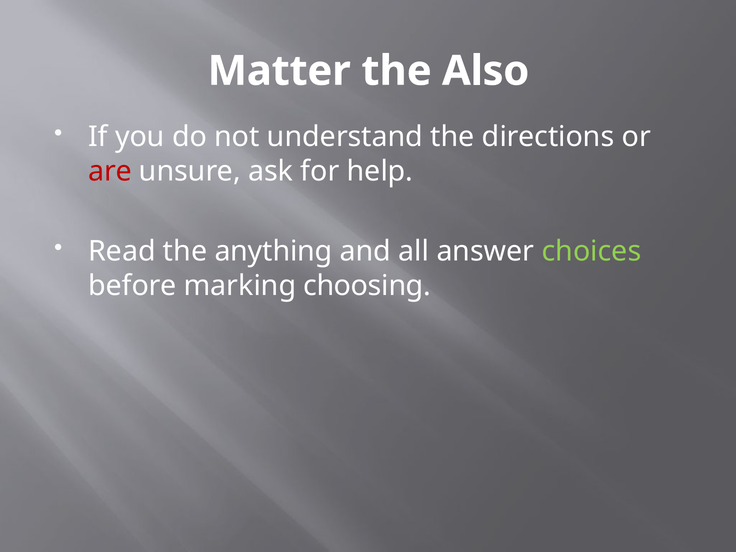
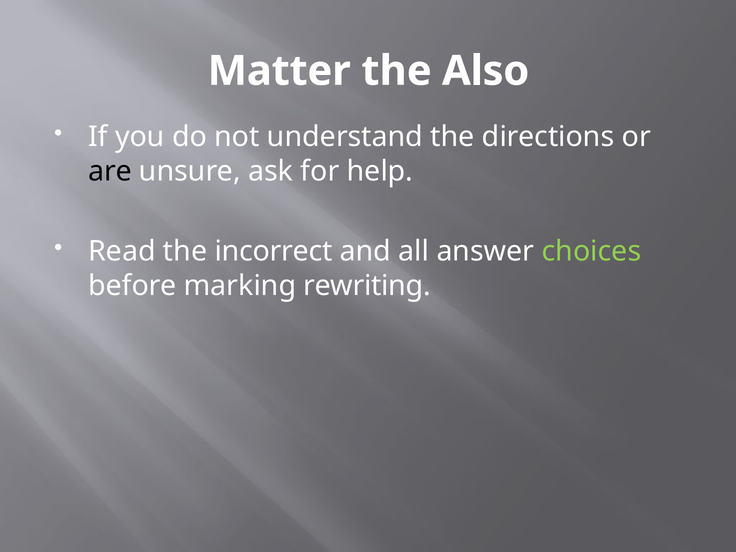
are colour: red -> black
anything: anything -> incorrect
choosing: choosing -> rewriting
